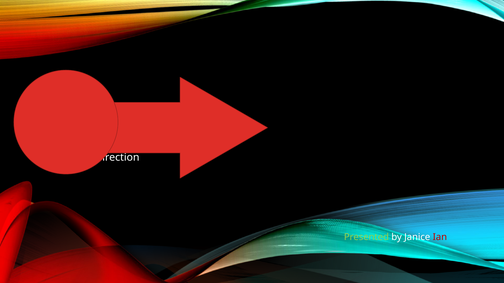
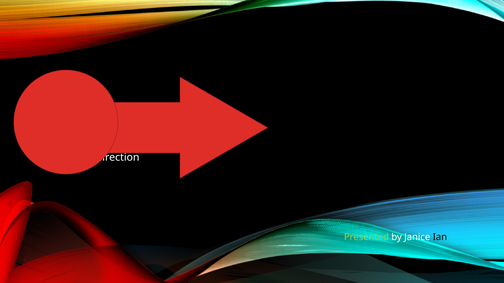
Ian colour: red -> black
